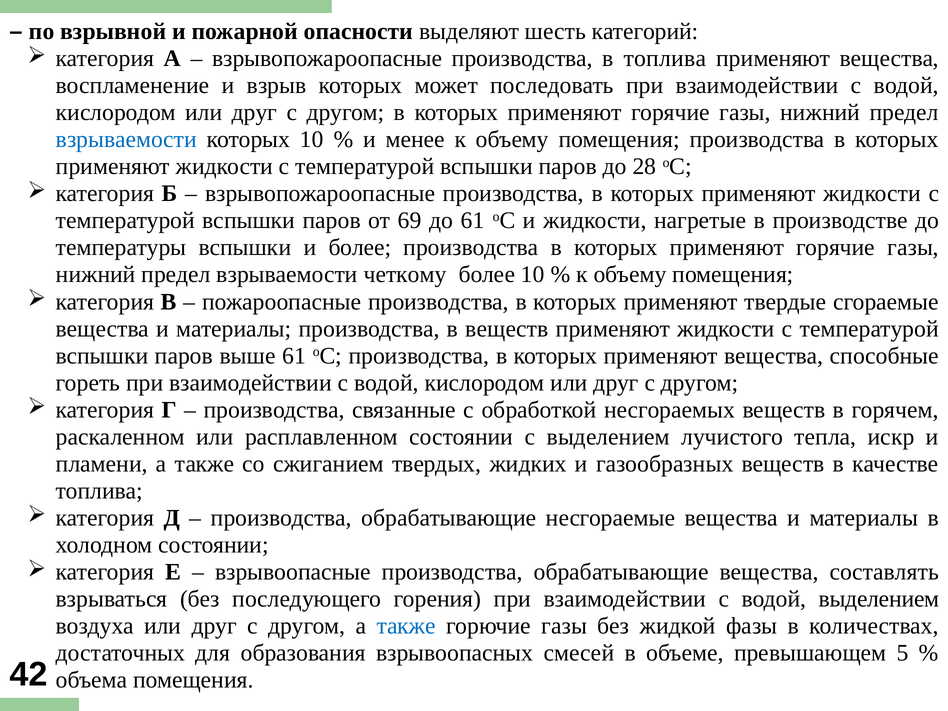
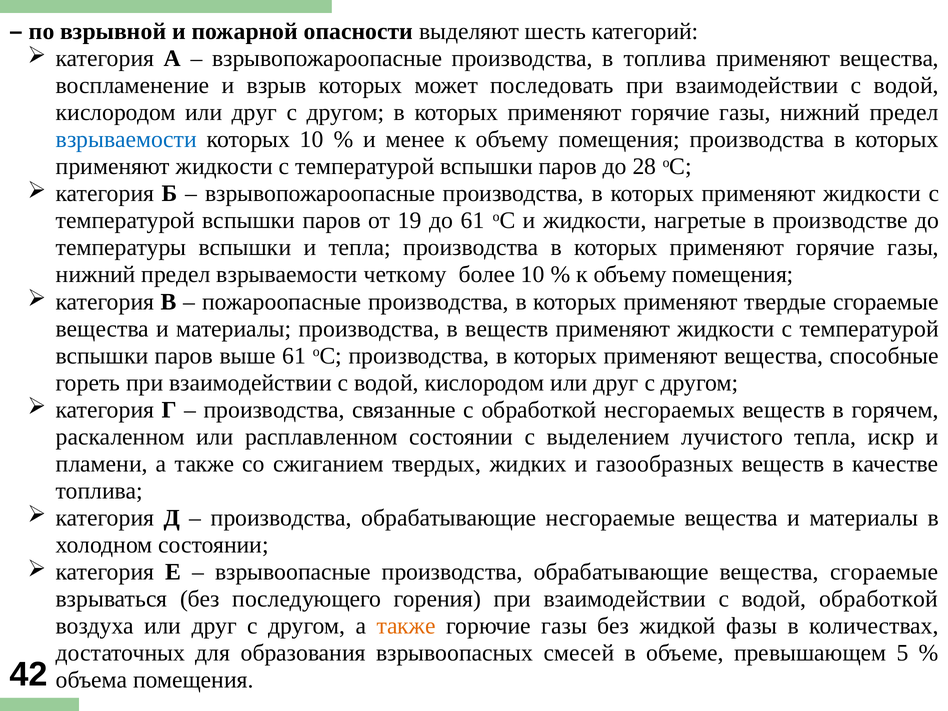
69: 69 -> 19
и более: более -> тепла
вещества составлять: составлять -> сгораемые
водой выделением: выделением -> обработкой
также at (406, 626) colour: blue -> orange
